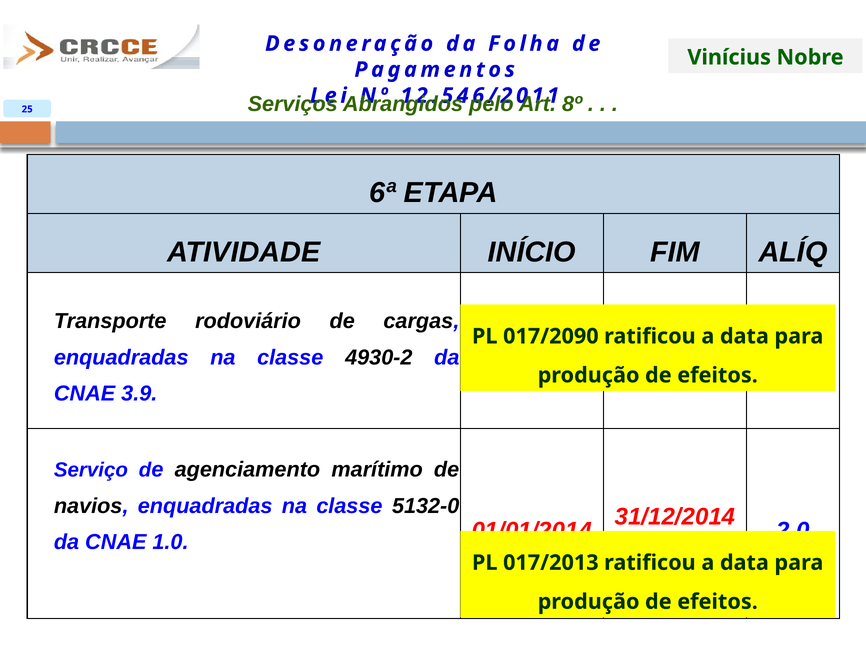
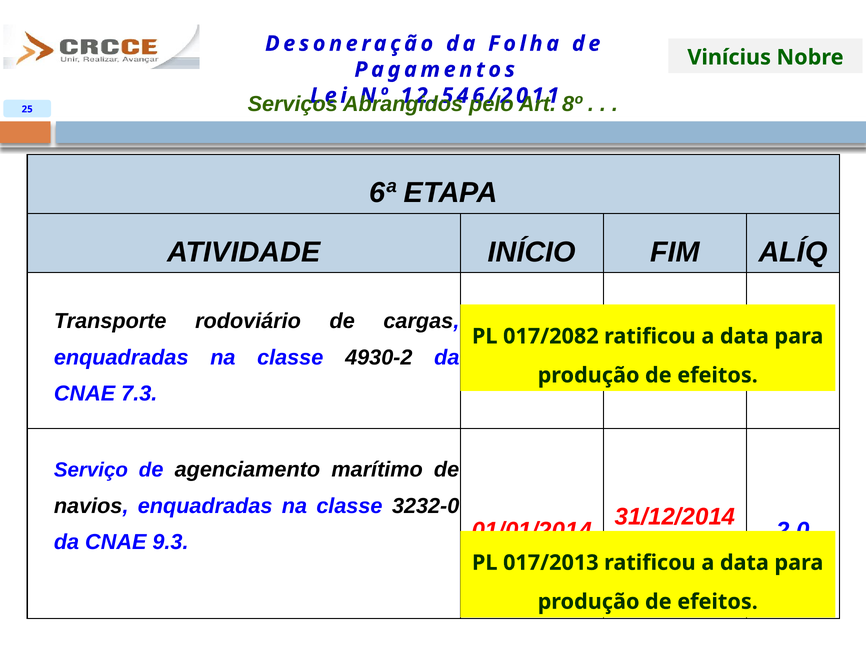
017/2090: 017/2090 -> 017/2082
3.9: 3.9 -> 7.3
5132-0: 5132-0 -> 3232-0
1.0: 1.0 -> 9.3
